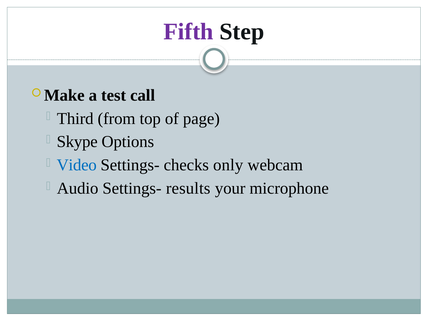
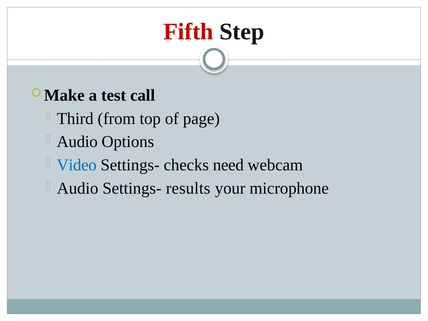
Fifth colour: purple -> red
Skype at (77, 142): Skype -> Audio
only: only -> need
